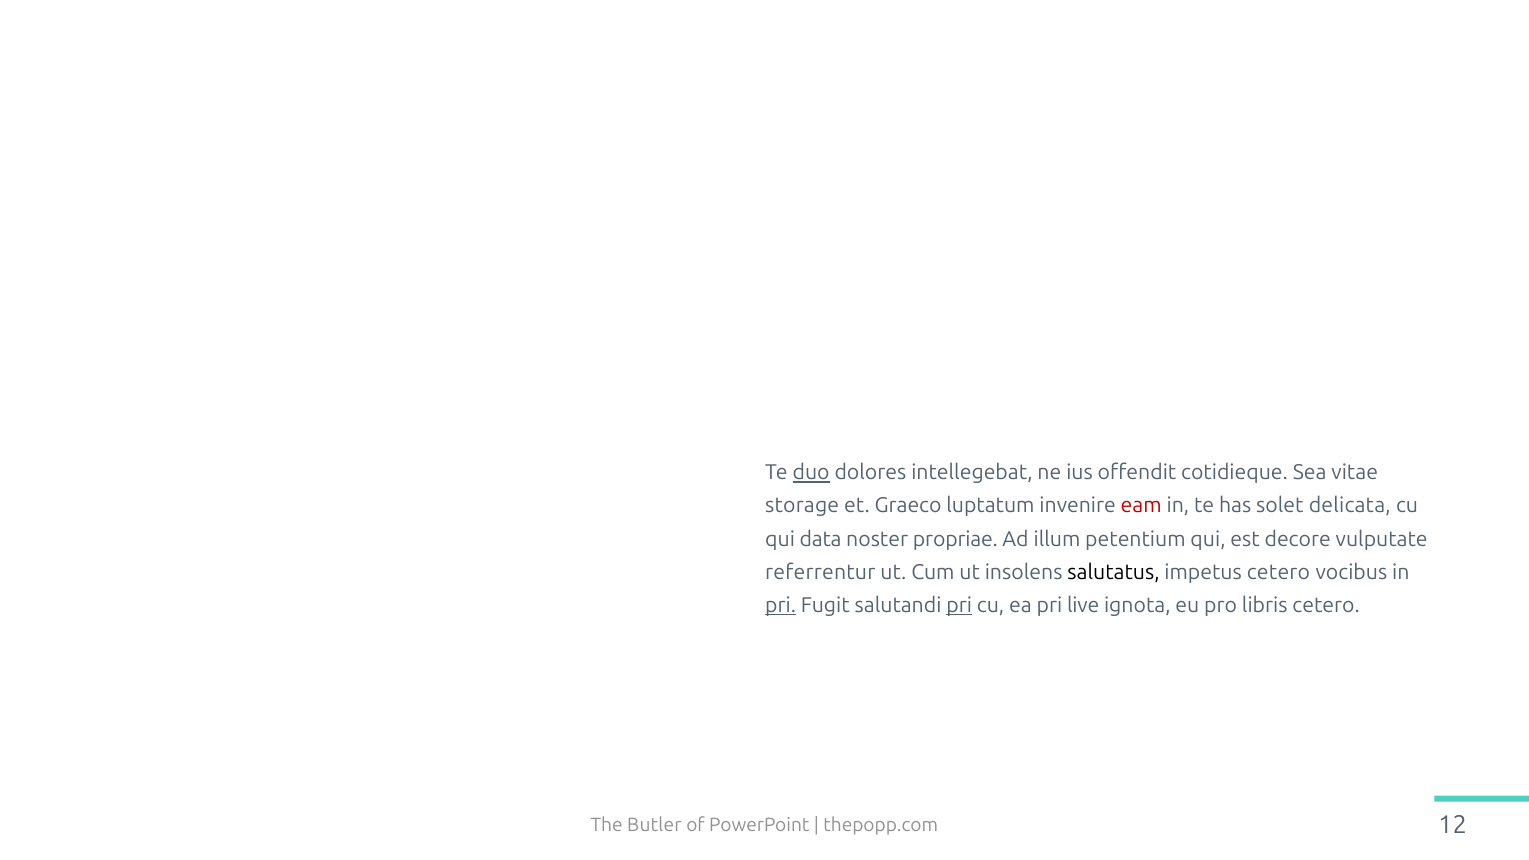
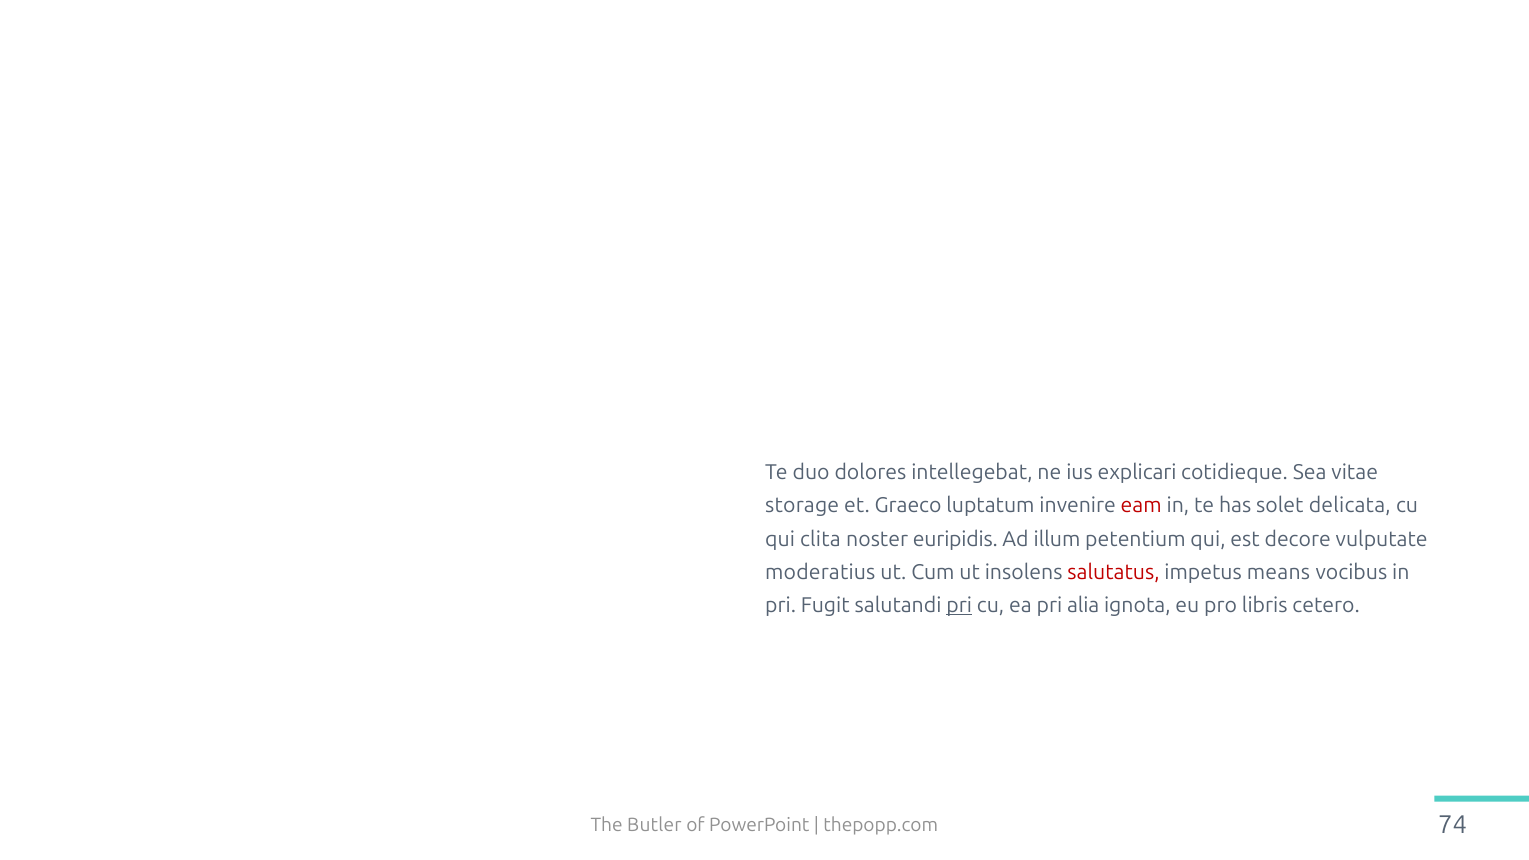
duo underline: present -> none
offendit: offendit -> explicari
data: data -> clita
propriae: propriae -> euripidis
referrentur: referrentur -> moderatius
salutatus colour: black -> red
impetus cetero: cetero -> means
pri at (781, 605) underline: present -> none
live: live -> alia
12: 12 -> 74
